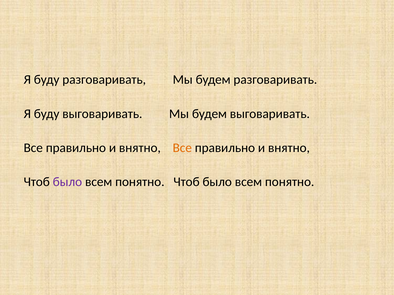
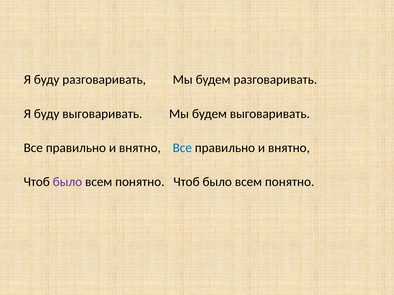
Все at (182, 148) colour: orange -> blue
